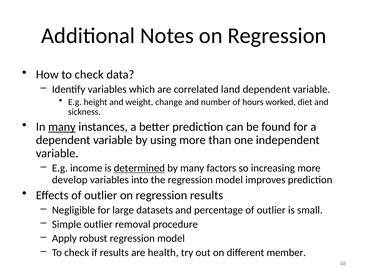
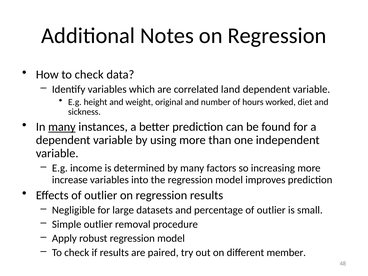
change: change -> original
determined underline: present -> none
develop: develop -> increase
health: health -> paired
